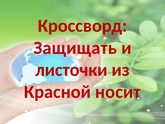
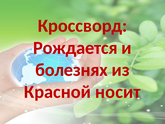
Защищать: Защищать -> Рождается
листочки: листочки -> болезнях
